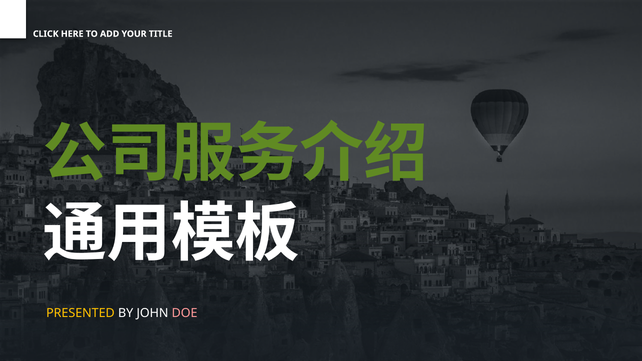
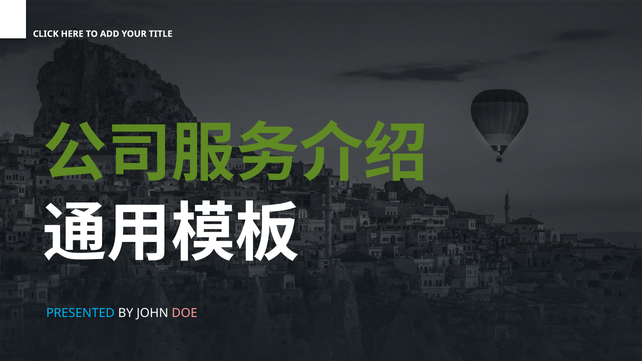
PRESENTED colour: yellow -> light blue
